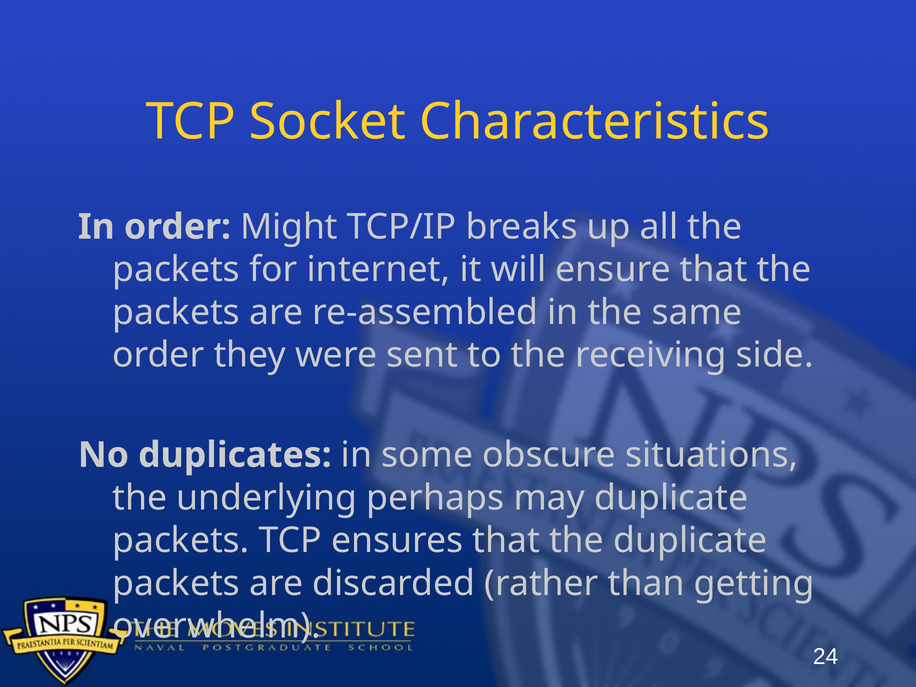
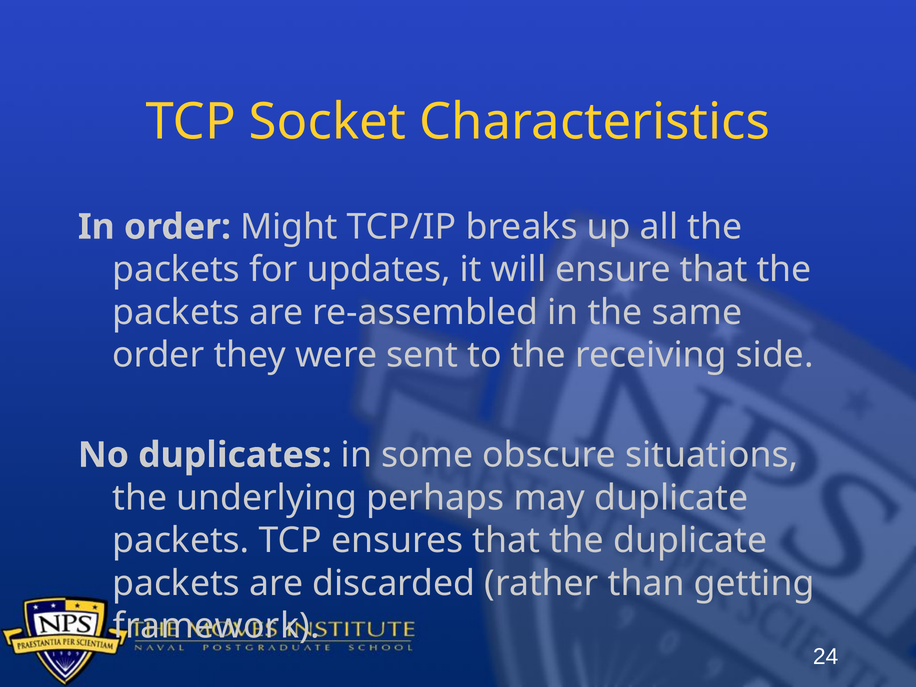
internet: internet -> updates
overwhelm: overwhelm -> framework
